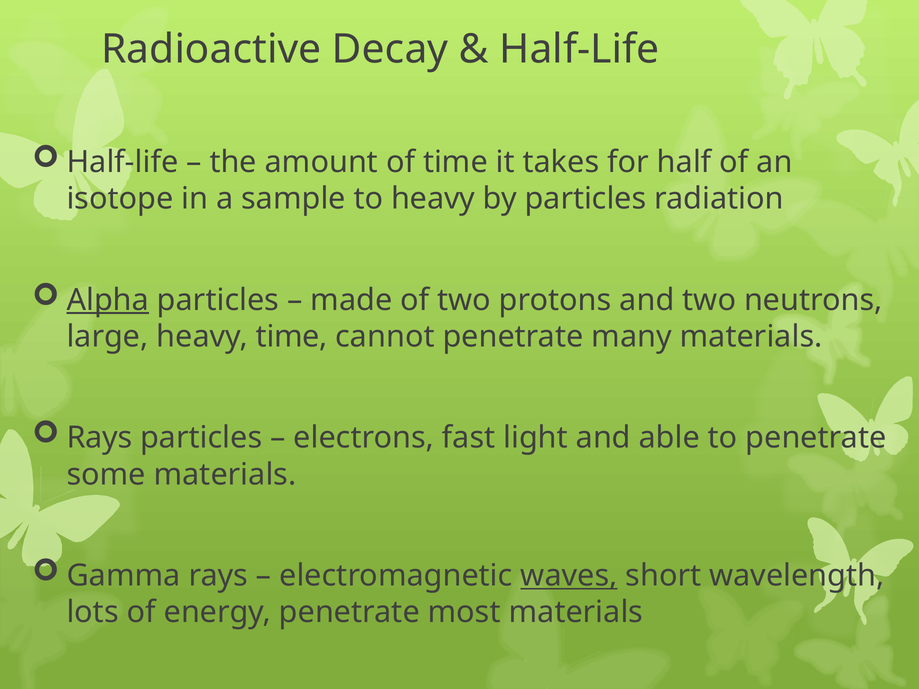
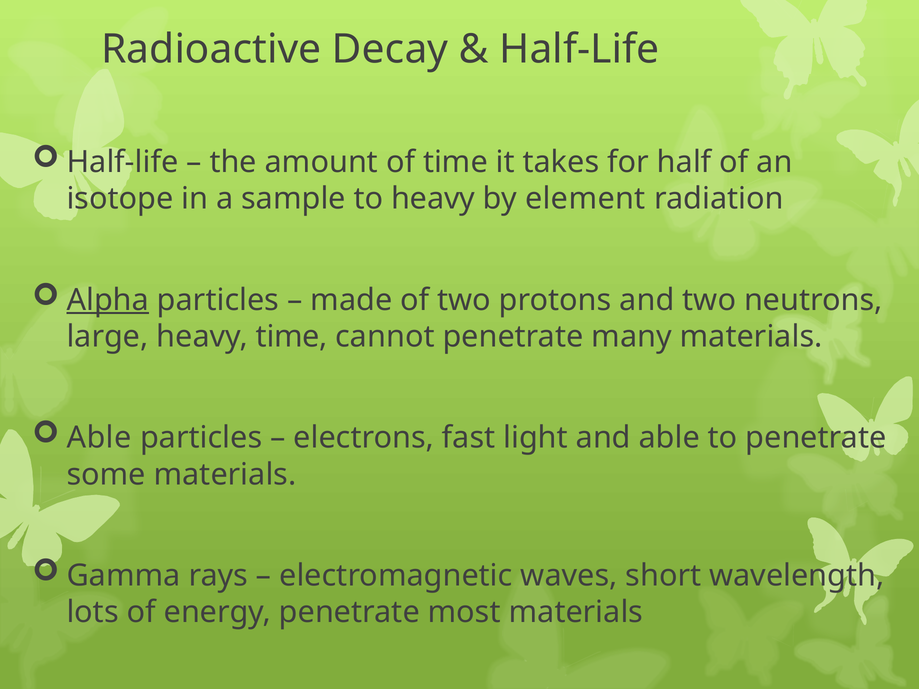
by particles: particles -> element
Rays at (100, 438): Rays -> Able
waves underline: present -> none
